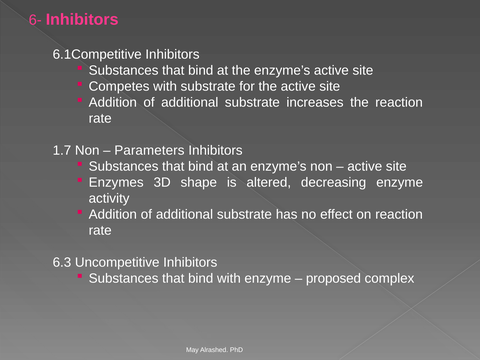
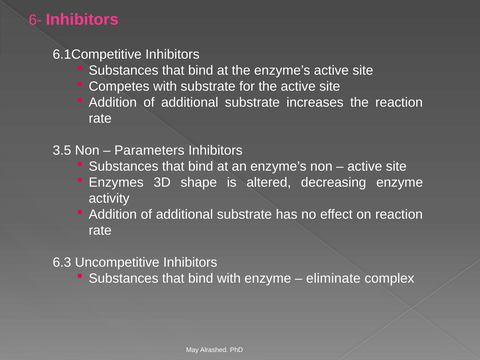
1.7: 1.7 -> 3.5
proposed: proposed -> eliminate
